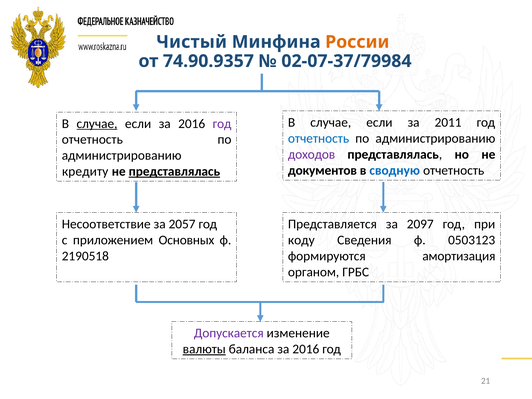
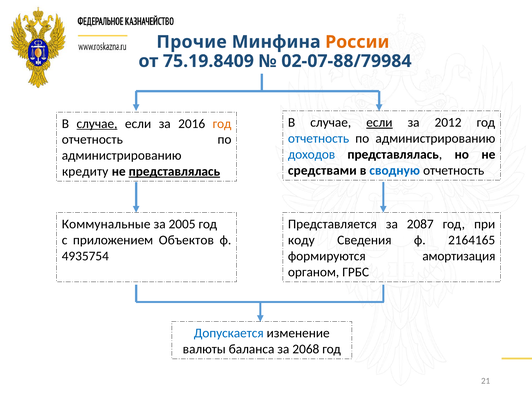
Чистый: Чистый -> Прочие
74.90.9357: 74.90.9357 -> 75.19.8409
02-07-37/79984: 02-07-37/79984 -> 02-07-88/79984
если at (379, 122) underline: none -> present
2011: 2011 -> 2012
год at (222, 124) colour: purple -> orange
доходов colour: purple -> blue
документов: документов -> средствами
Несоответствие: Несоответствие -> Коммунальные
2057: 2057 -> 2005
2097: 2097 -> 2087
Основных: Основных -> Объектов
0503123: 0503123 -> 2164165
2190518: 2190518 -> 4935754
Допускается colour: purple -> blue
валюты underline: present -> none
баланса за 2016: 2016 -> 2068
